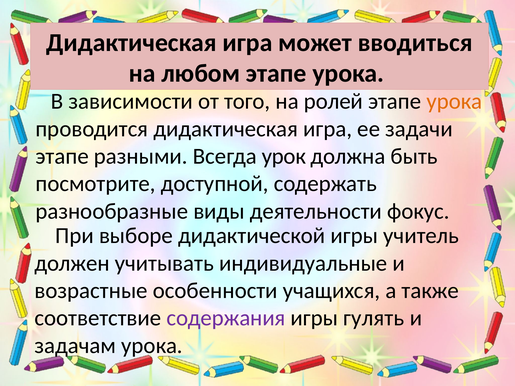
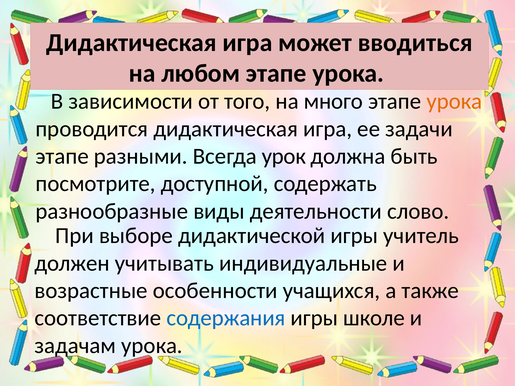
ролей: ролей -> много
фокус: фокус -> слово
содержания colour: purple -> blue
гулять: гулять -> школе
